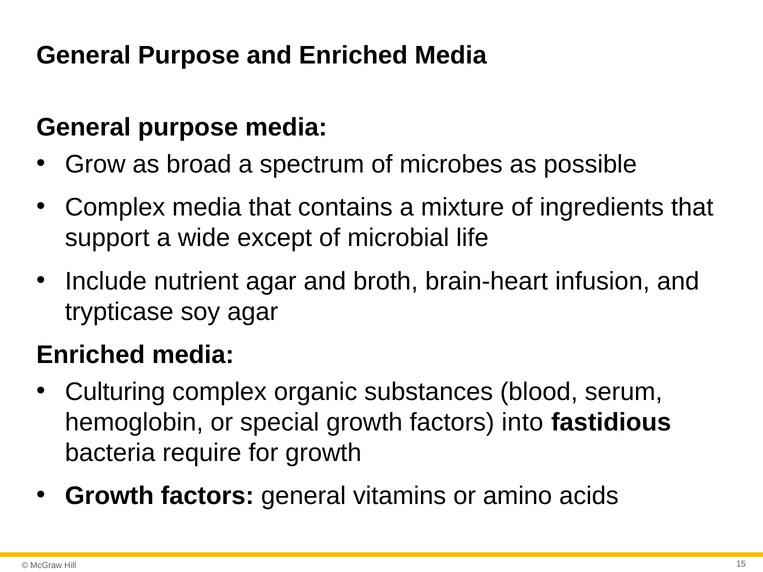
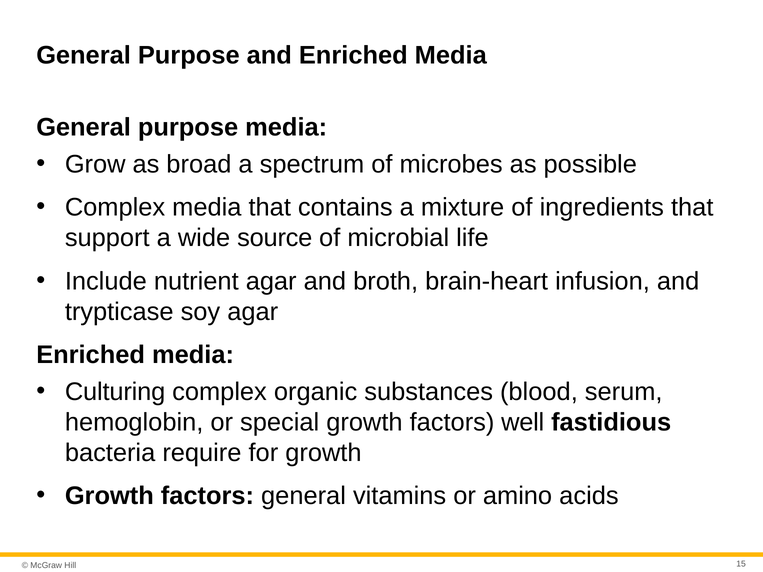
except: except -> source
into: into -> well
